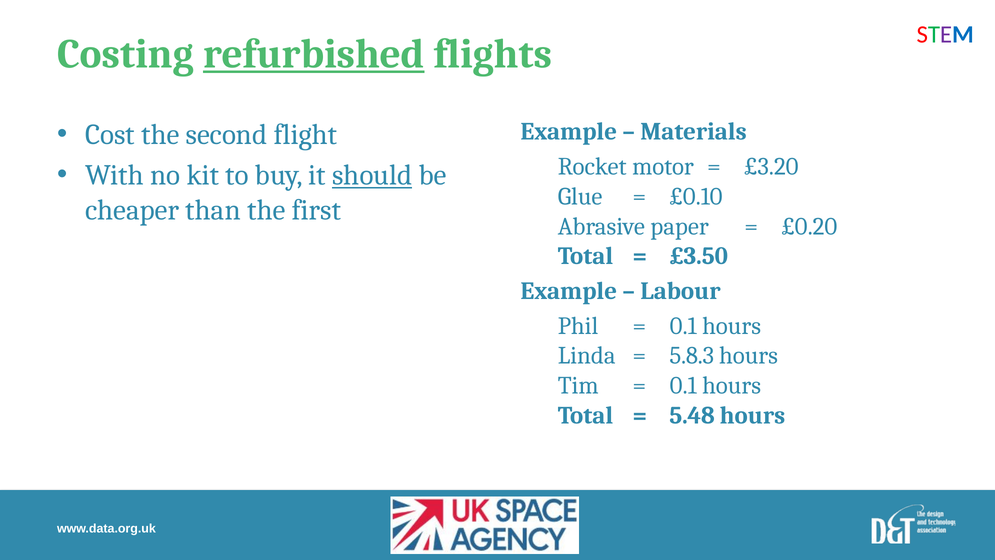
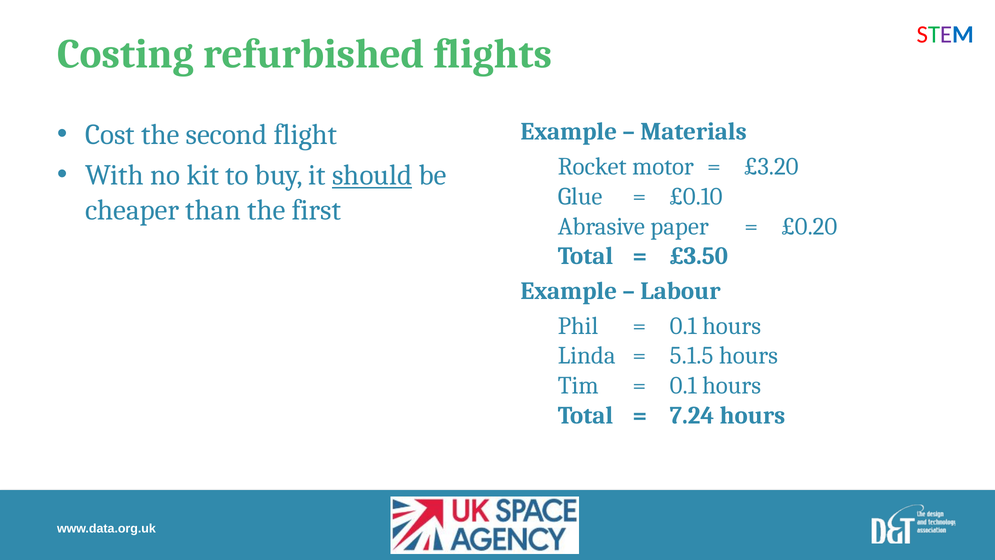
refurbished underline: present -> none
5.8.3: 5.8.3 -> 5.1.5
5.48: 5.48 -> 7.24
